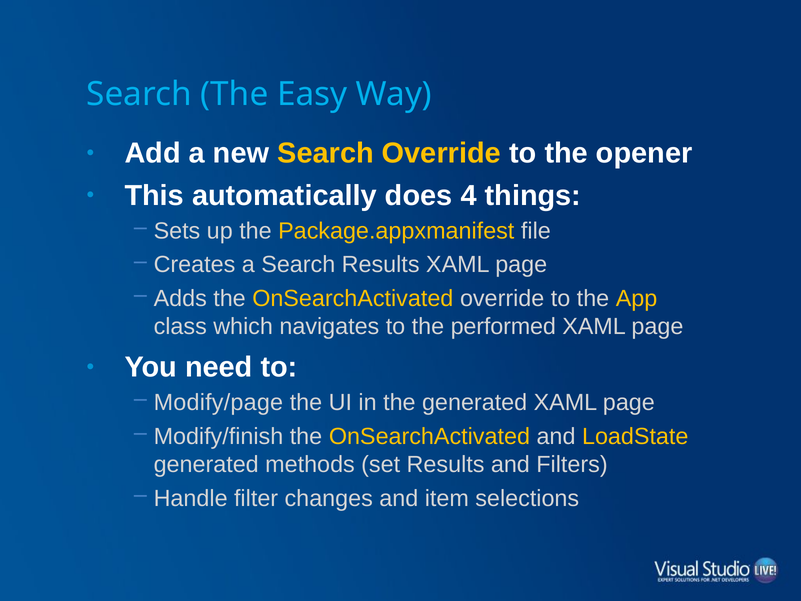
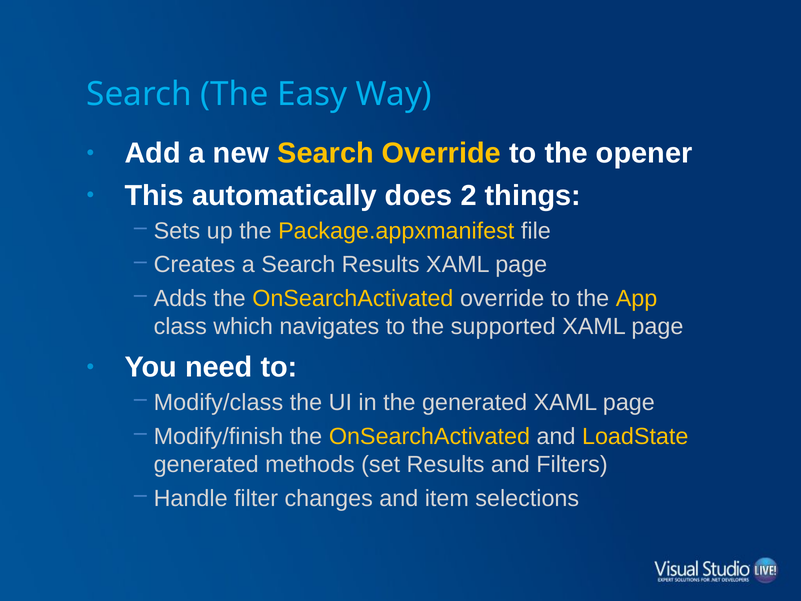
4: 4 -> 2
performed: performed -> supported
Modify/page: Modify/page -> Modify/class
